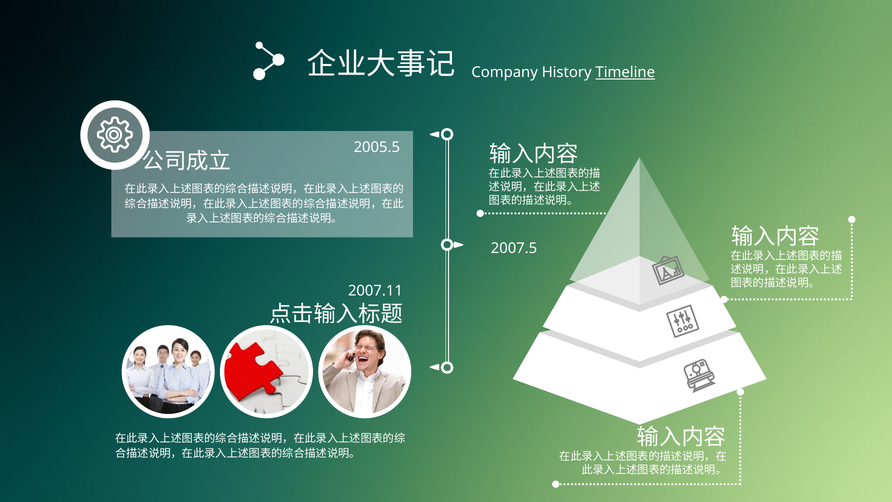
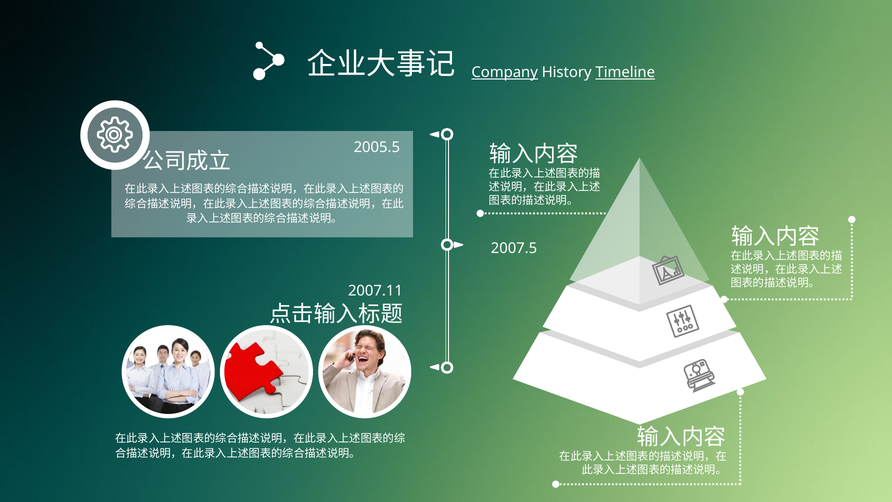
Company underline: none -> present
